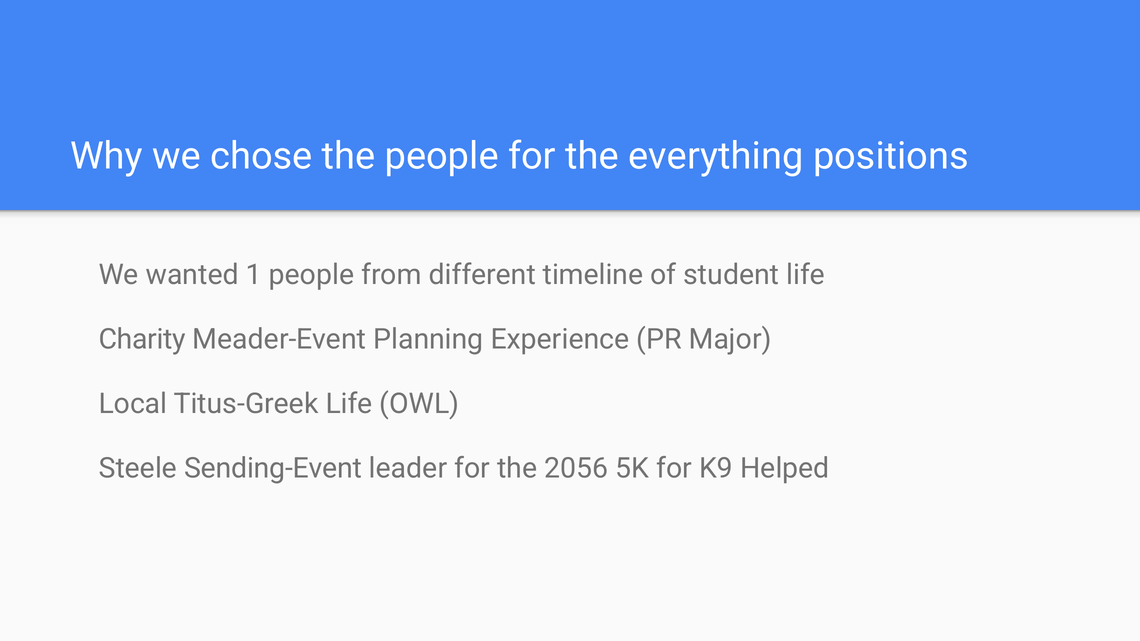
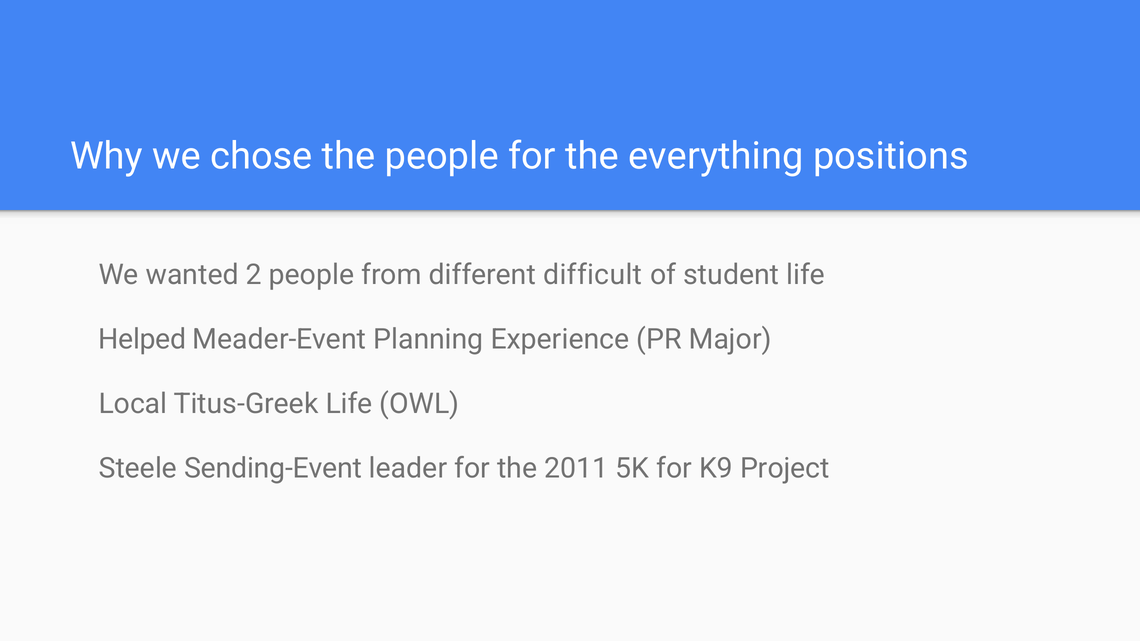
1: 1 -> 2
timeline: timeline -> difficult
Charity: Charity -> Helped
2056: 2056 -> 2011
Helped: Helped -> Project
